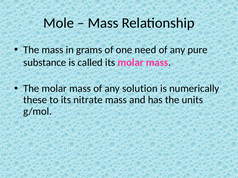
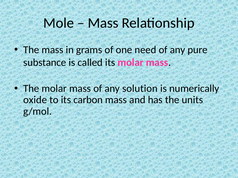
these: these -> oxide
nitrate: nitrate -> carbon
